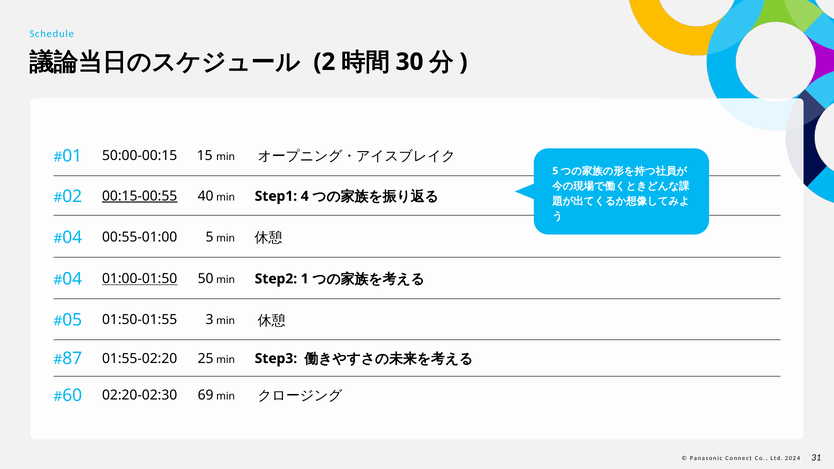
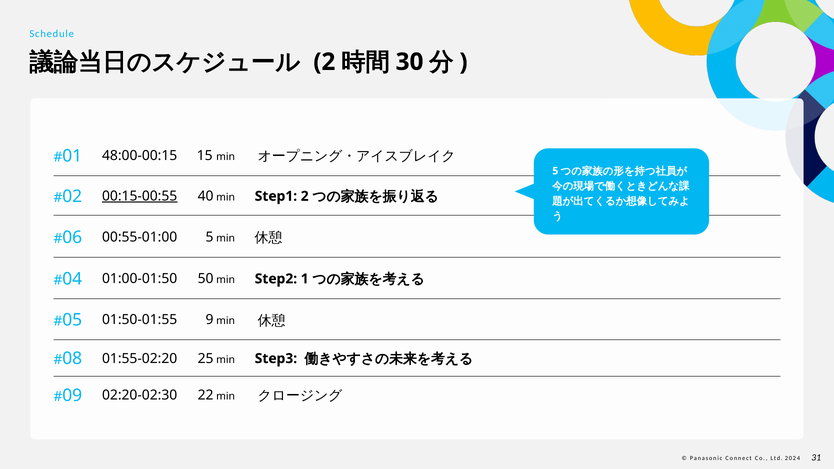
50:00-00:15: 50:00-00:15 -> 48:00-00:15
Step1 4: 4 -> 2
04 at (72, 237): 04 -> 06
01:00-01:50 underline: present -> none
3: 3 -> 9
87: 87 -> 08
60: 60 -> 09
69: 69 -> 22
